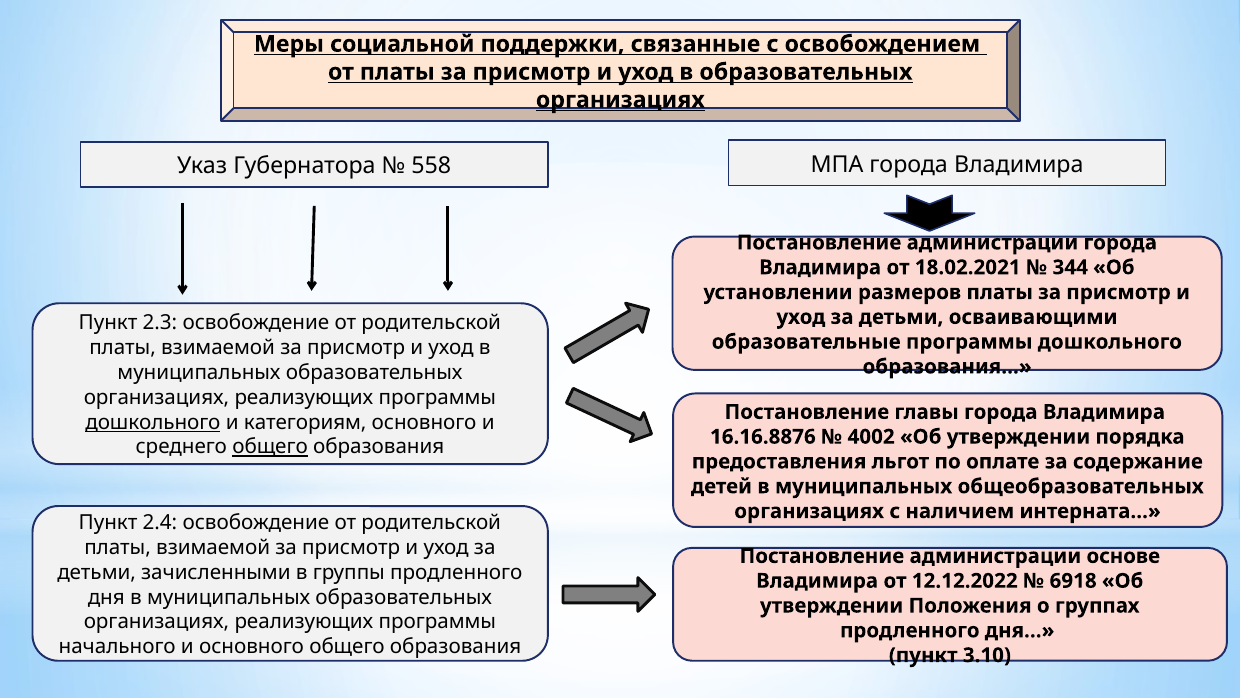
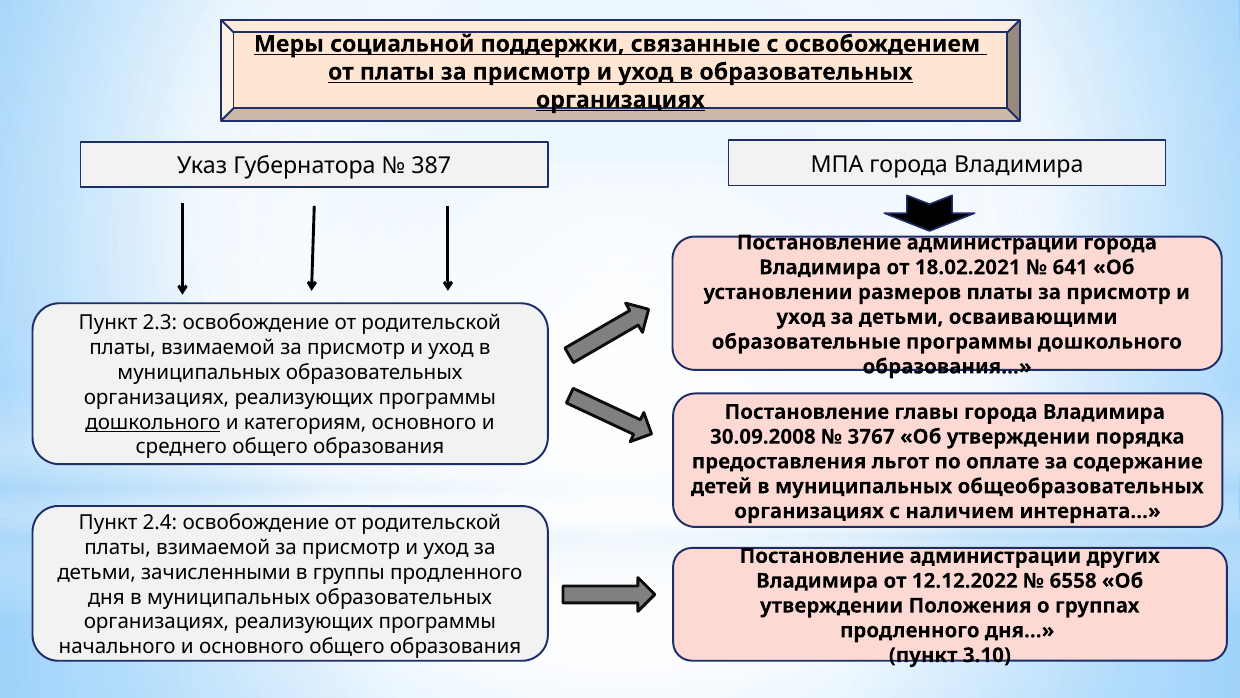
558: 558 -> 387
344: 344 -> 641
16.16.8876: 16.16.8876 -> 30.09.2008
4002: 4002 -> 3767
общего at (270, 447) underline: present -> none
основе: основе -> других
6918: 6918 -> 6558
